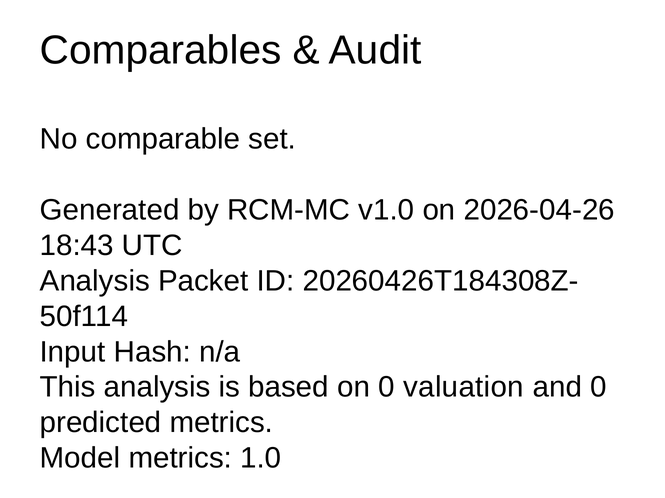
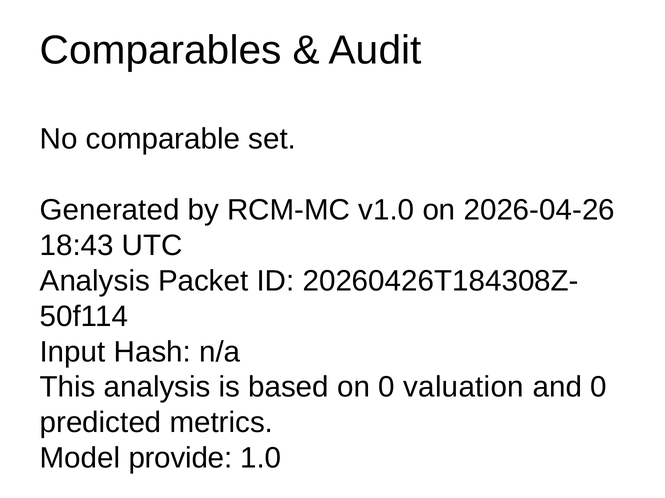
Model metrics: metrics -> provide
